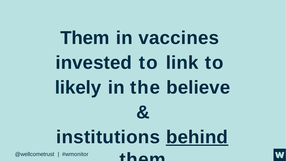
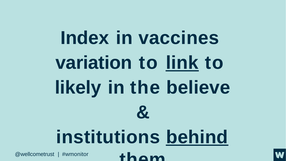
Them at (85, 38): Them -> Index
invested: invested -> variation
link underline: none -> present
